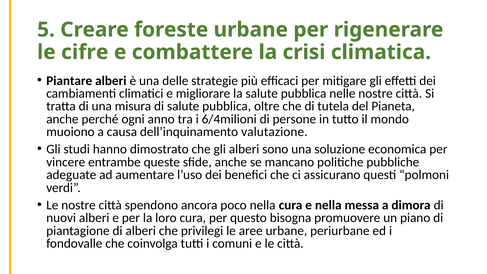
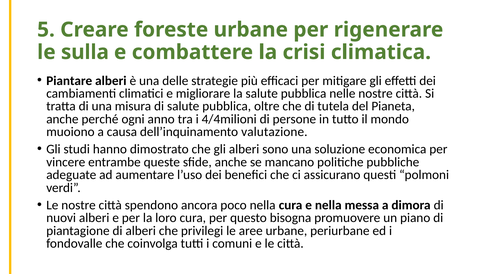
cifre: cifre -> sulla
6/4milioni: 6/4milioni -> 4/4milioni
